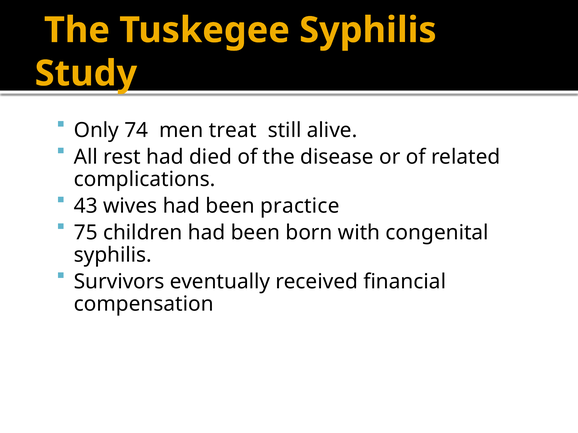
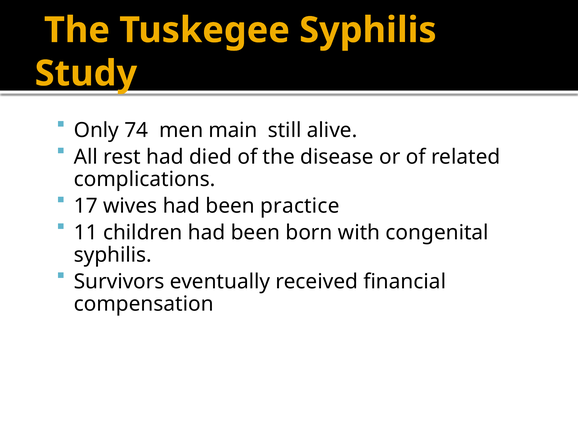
treat: treat -> main
43: 43 -> 17
75: 75 -> 11
